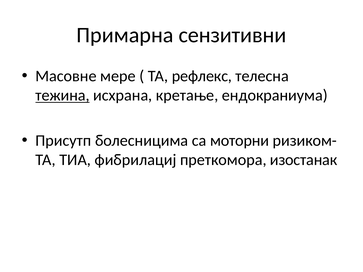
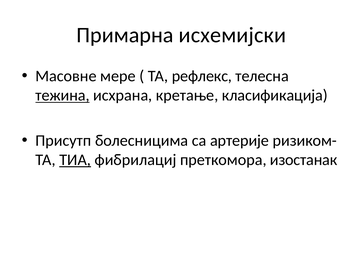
сензитивни: сензитивни -> исхемијски
ендокраниума: ендокраниума -> класификација
моторни: моторни -> артерије
ТИА underline: none -> present
